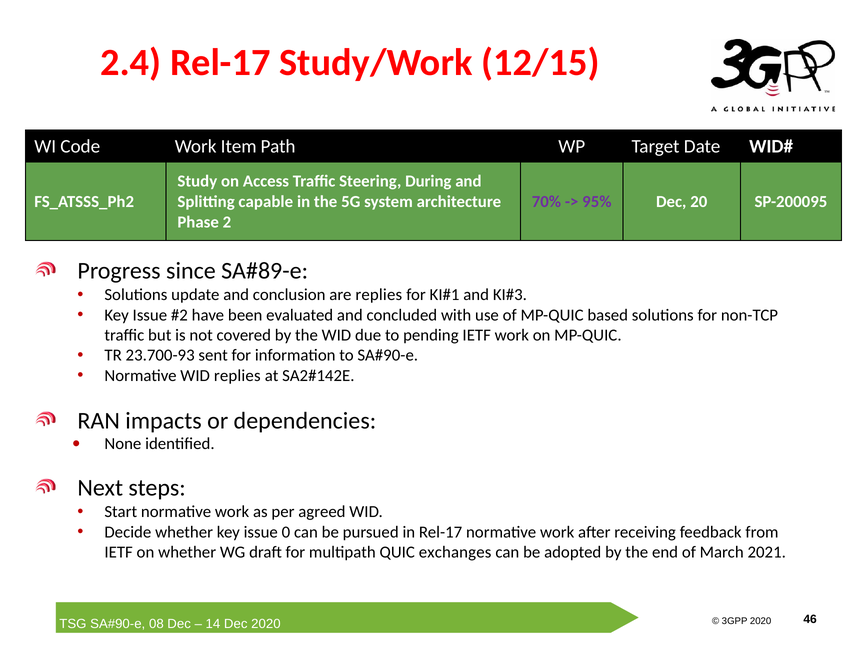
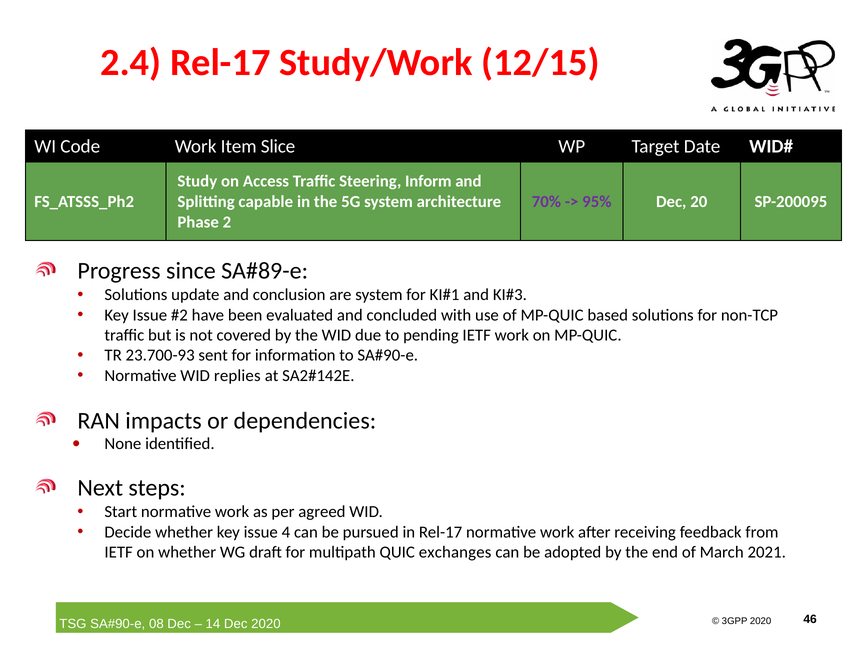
Path: Path -> Slice
During: During -> Inform
are replies: replies -> system
0: 0 -> 4
